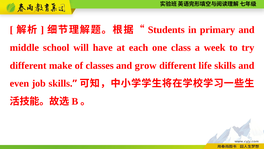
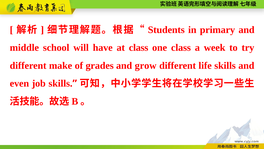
at each: each -> class
classes: classes -> grades
